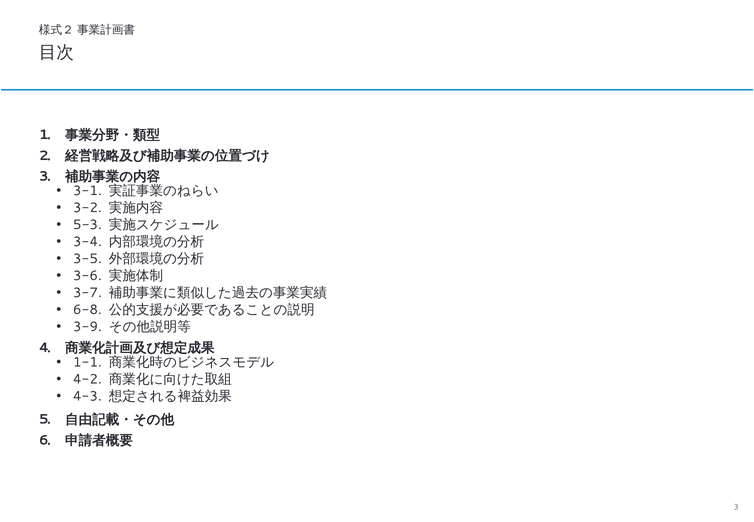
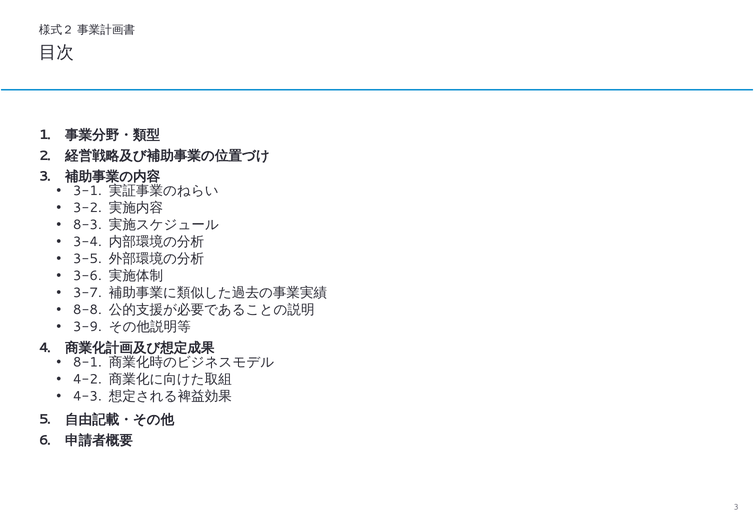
5-3: 5-3 -> 8-3
6-8: 6-8 -> 8-8
1-1: 1-1 -> 8-1
